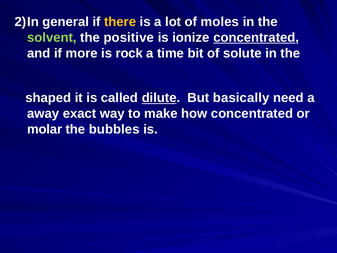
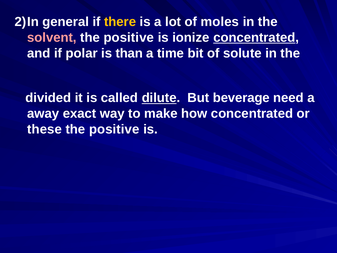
solvent colour: light green -> pink
more: more -> polar
rock: rock -> than
shaped: shaped -> divided
basically: basically -> beverage
molar: molar -> these
bubbles at (114, 129): bubbles -> positive
